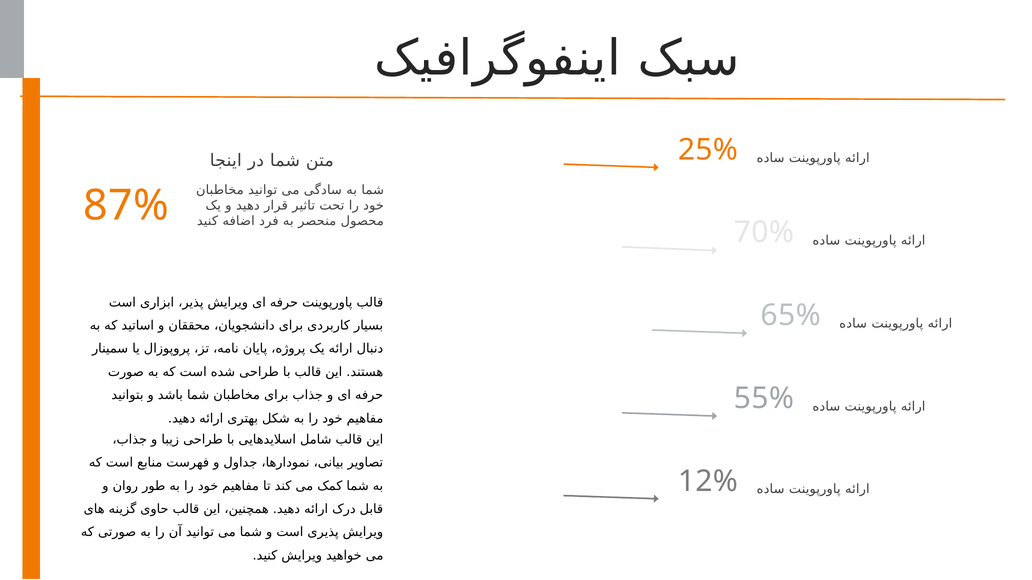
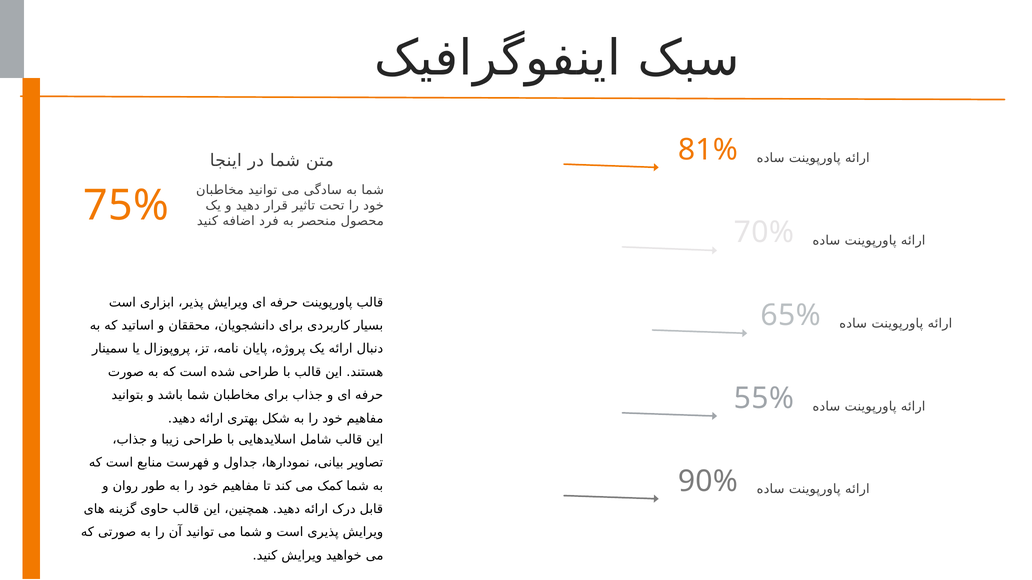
25%: 25% -> 81%
87%: 87% -> 75%
12%: 12% -> 90%
